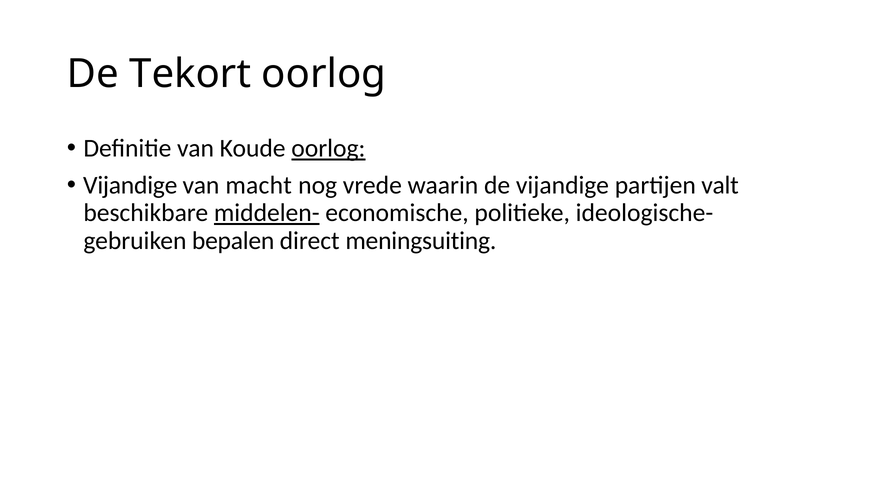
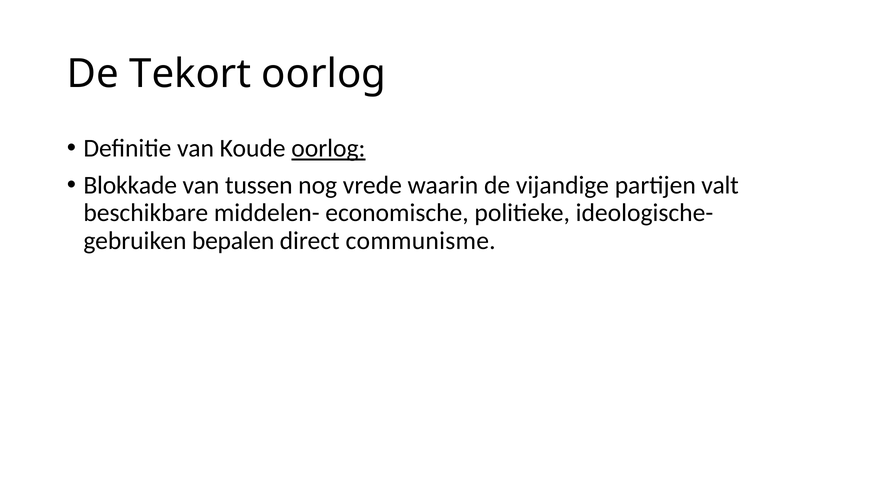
Vijandige at (130, 185): Vijandige -> Blokkade
macht: macht -> tussen
middelen- underline: present -> none
meningsuiting: meningsuiting -> communisme
